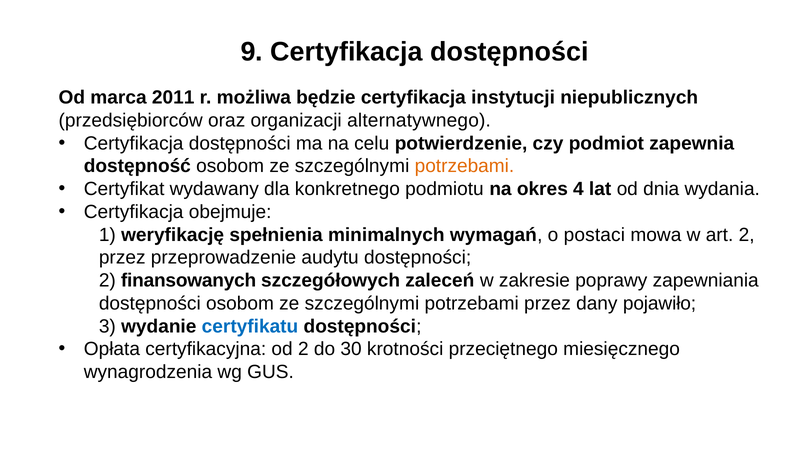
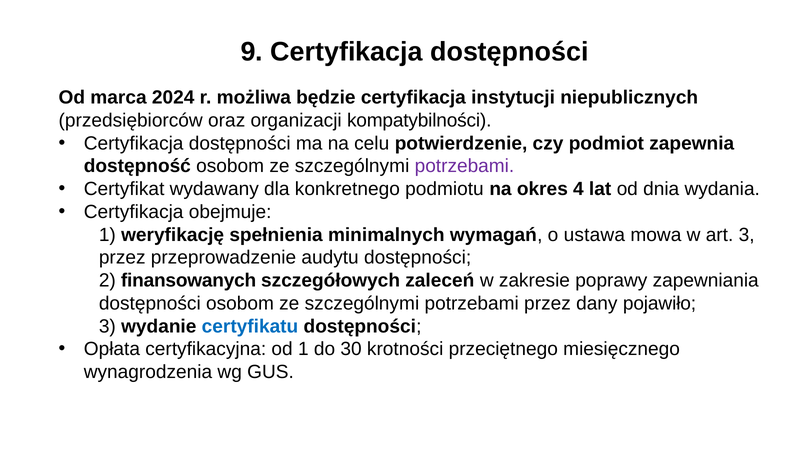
2011: 2011 -> 2024
alternatywnego: alternatywnego -> kompatybilności
potrzebami at (464, 166) colour: orange -> purple
postaci: postaci -> ustawa
art 2: 2 -> 3
od 2: 2 -> 1
